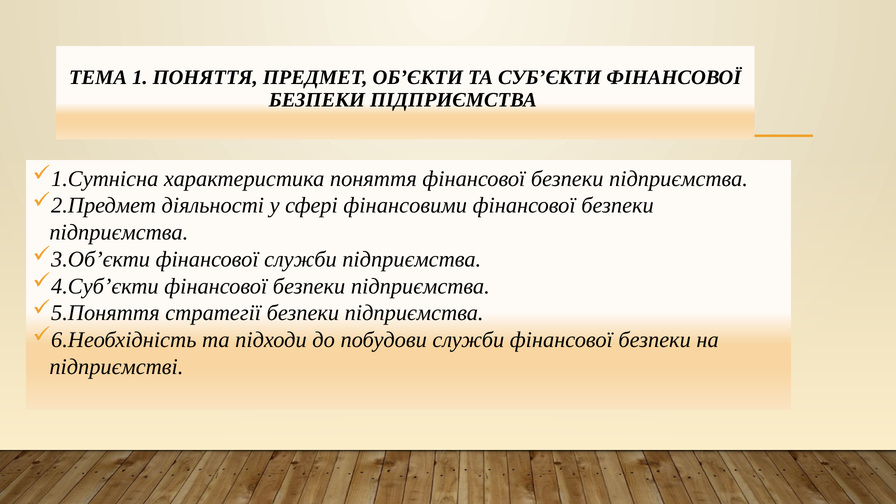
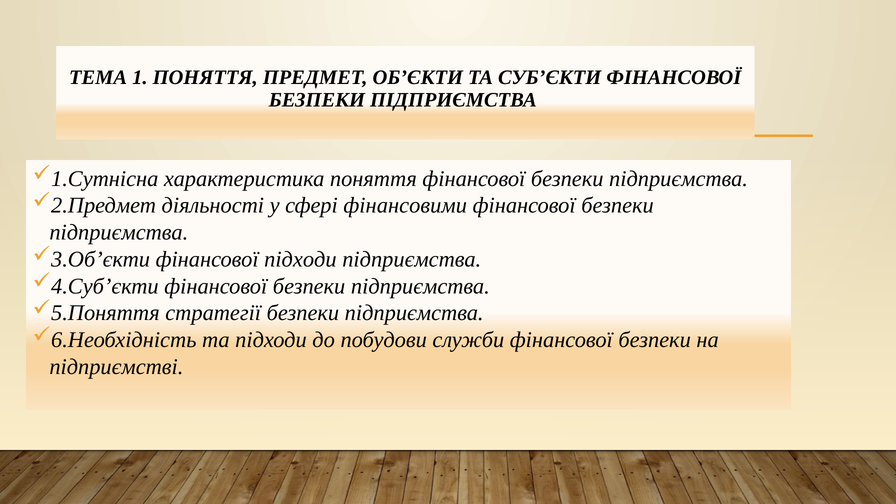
фінансової служби: служби -> підходи
